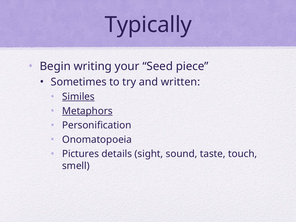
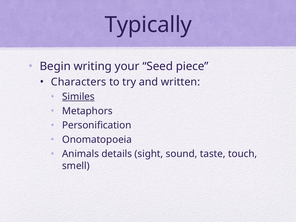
Sometimes: Sometimes -> Characters
Metaphors underline: present -> none
Pictures: Pictures -> Animals
